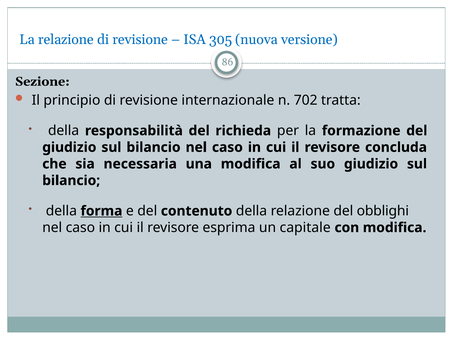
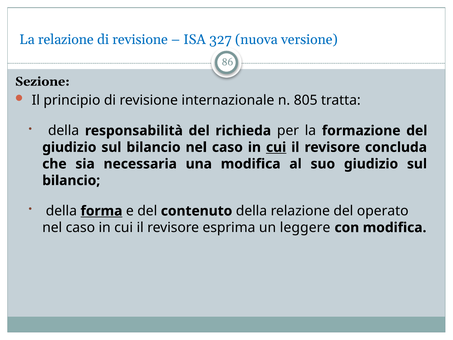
305: 305 -> 327
702: 702 -> 805
cui at (276, 147) underline: none -> present
obblighi: obblighi -> operato
capitale: capitale -> leggere
